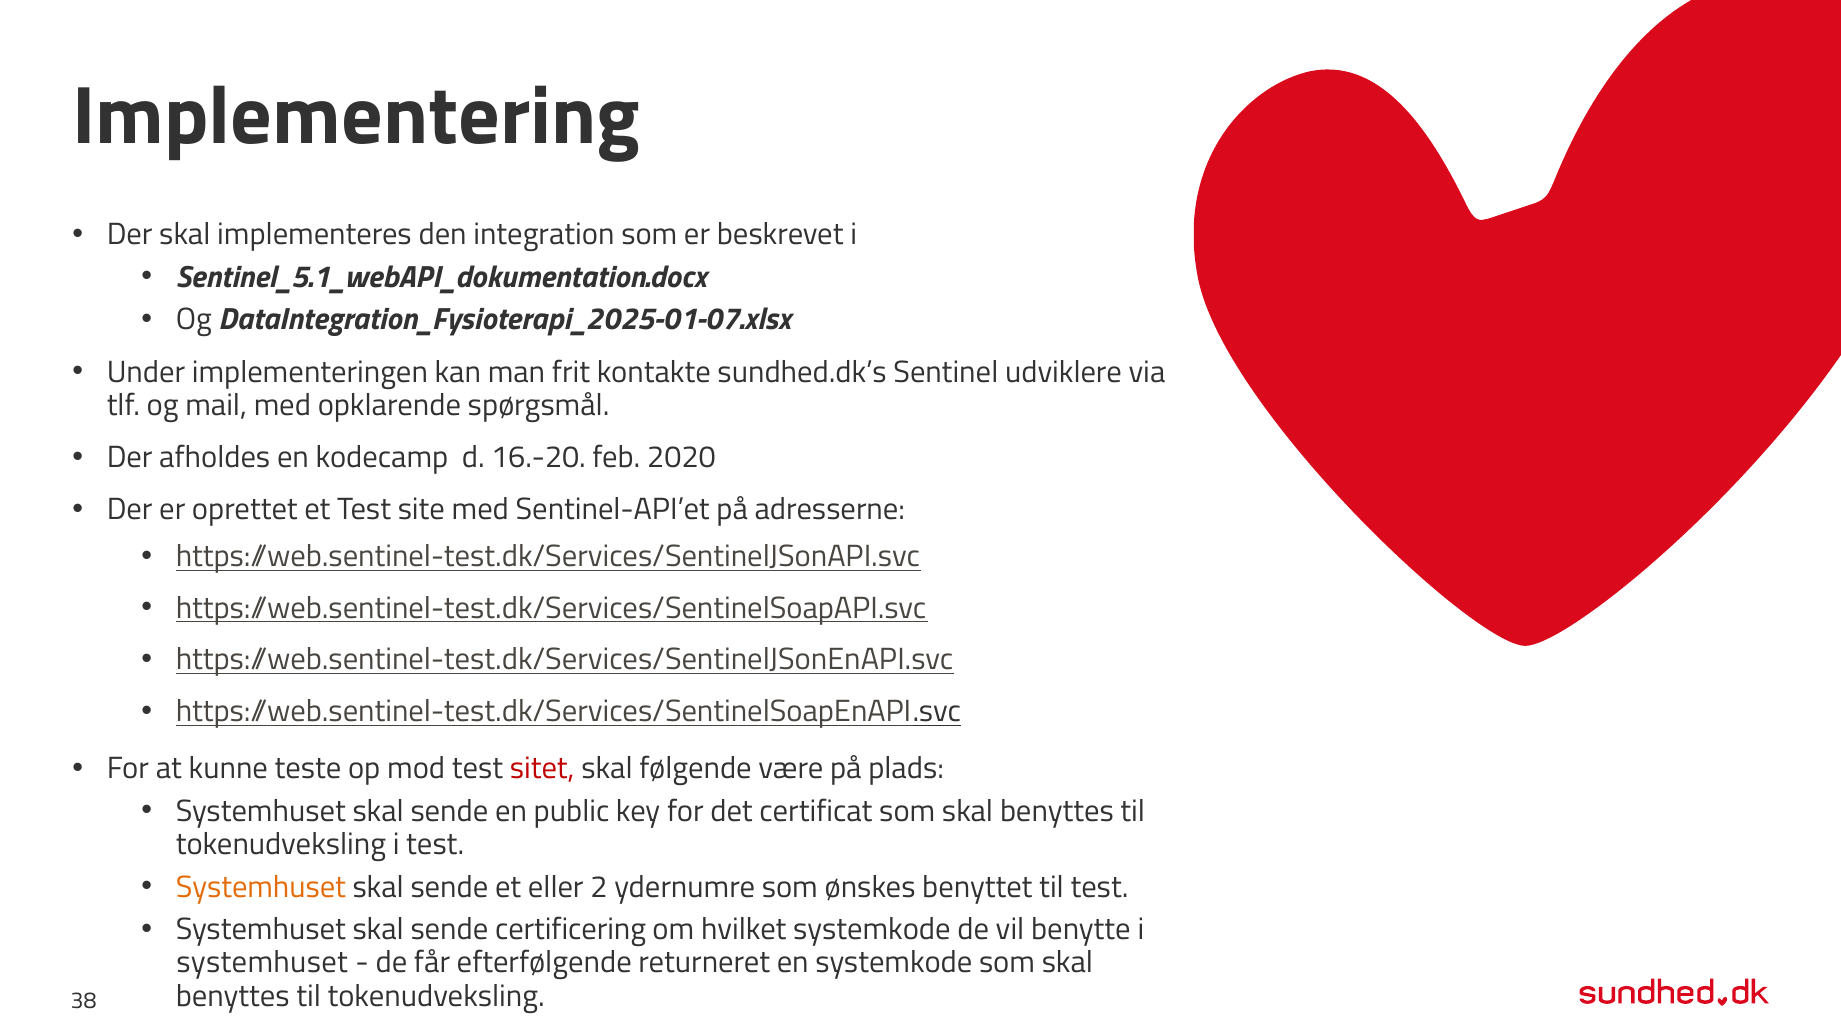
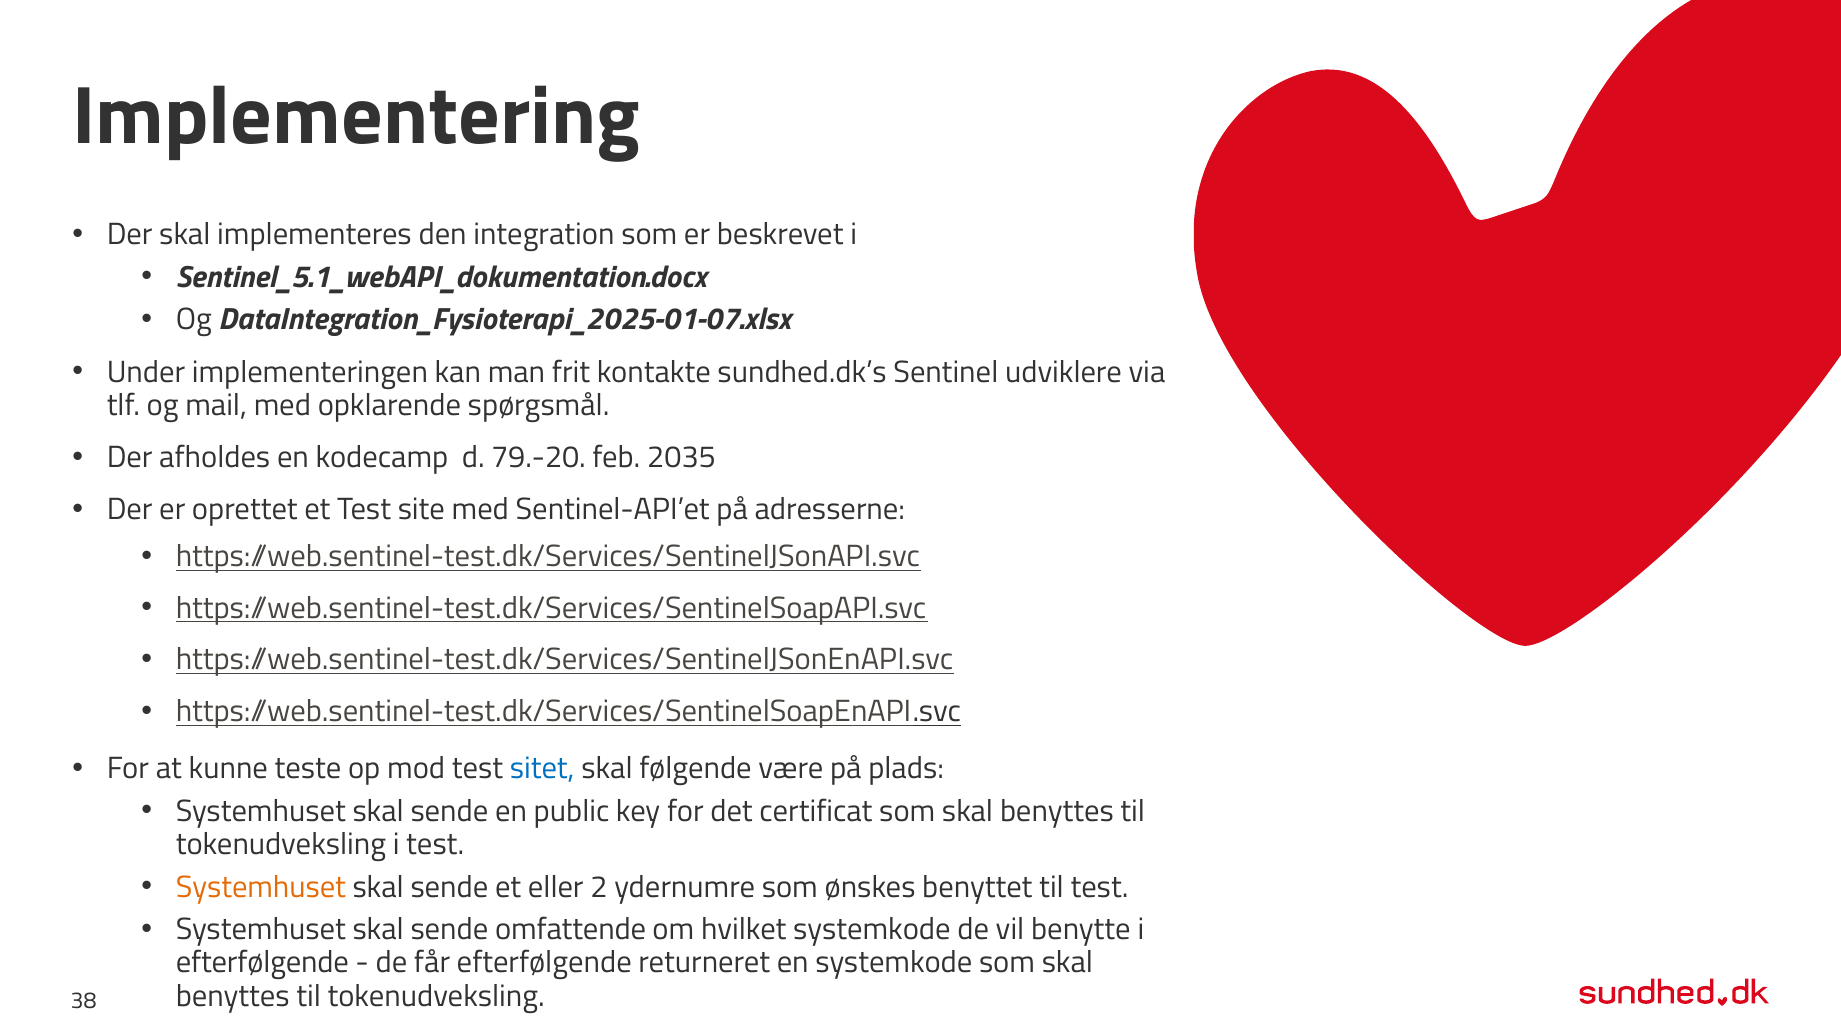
16.-20: 16.-20 -> 79.-20
2020: 2020 -> 2035
sitet colour: red -> blue
certificering: certificering -> omfattende
systemhuset at (262, 962): systemhuset -> efterfølgende
